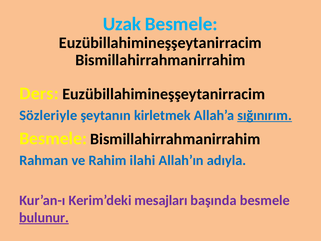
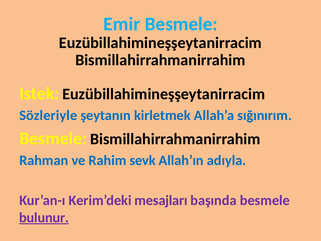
Uzak: Uzak -> Emir
Ders: Ders -> Istek
sığınırım underline: present -> none
ilahi: ilahi -> sevk
